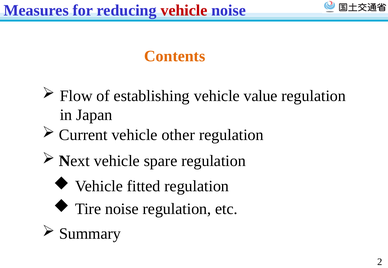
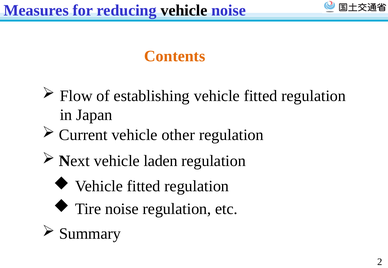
vehicle at (184, 10) colour: red -> black
establishing vehicle value: value -> fitted
spare: spare -> laden
